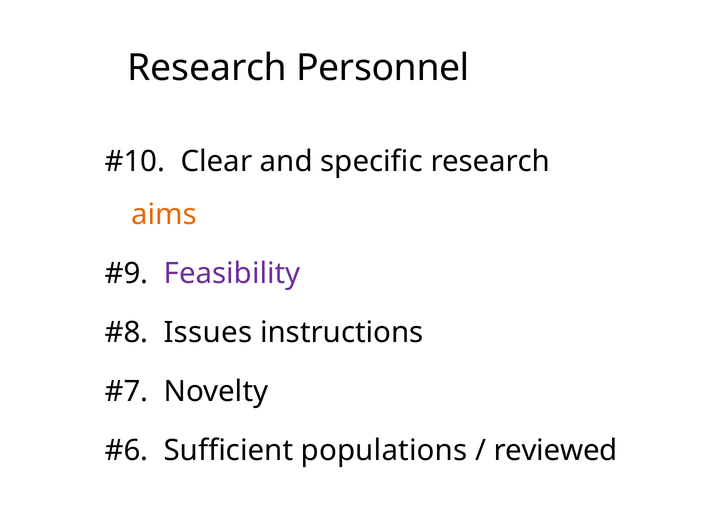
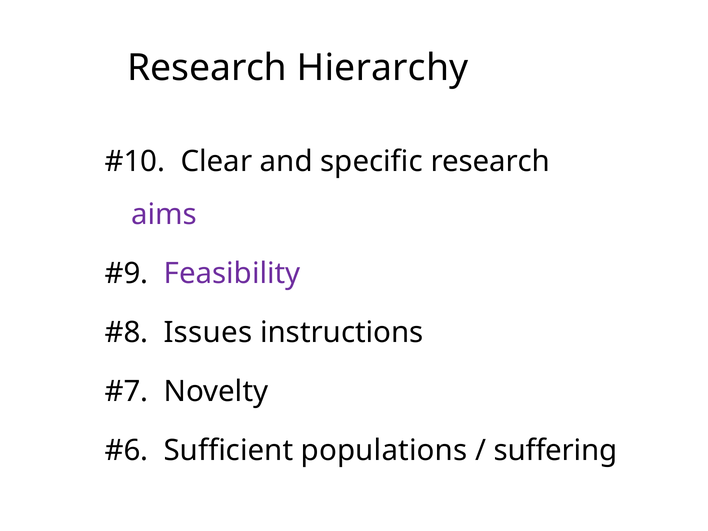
Personnel: Personnel -> Hierarchy
aims colour: orange -> purple
reviewed: reviewed -> suffering
